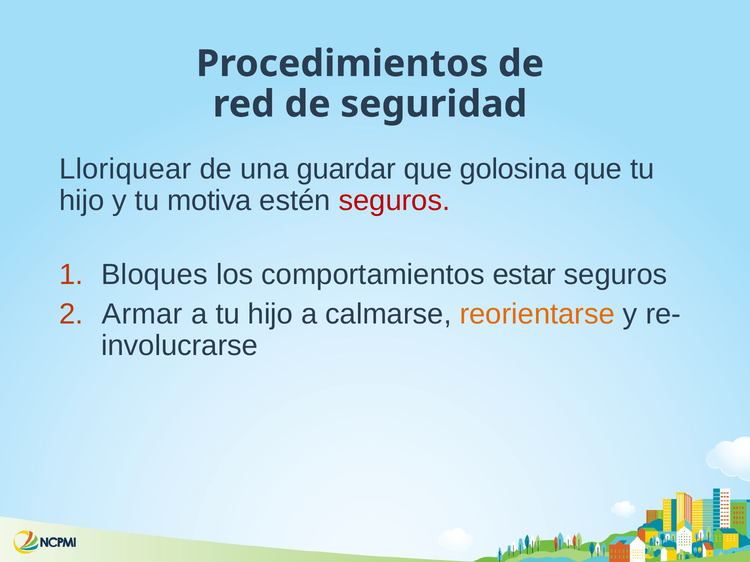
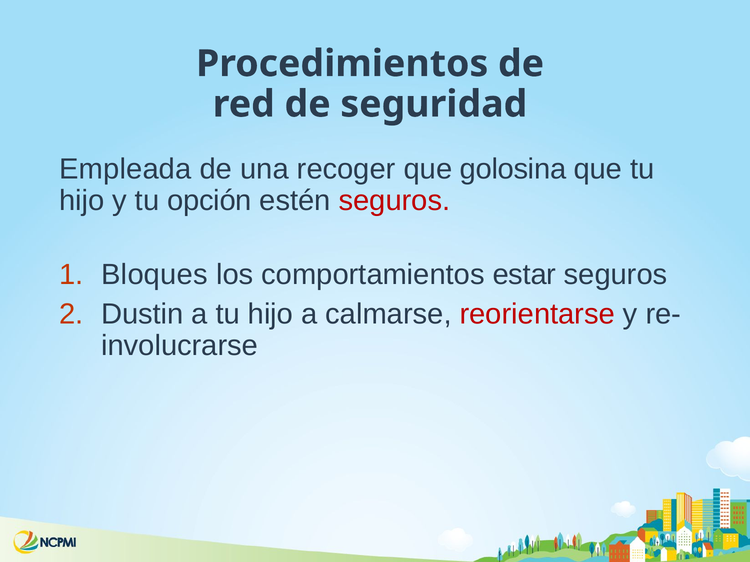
Lloriquear: Lloriquear -> Empleada
guardar: guardar -> recoger
motiva: motiva -> opción
Armar: Armar -> Dustin
reorientarse colour: orange -> red
